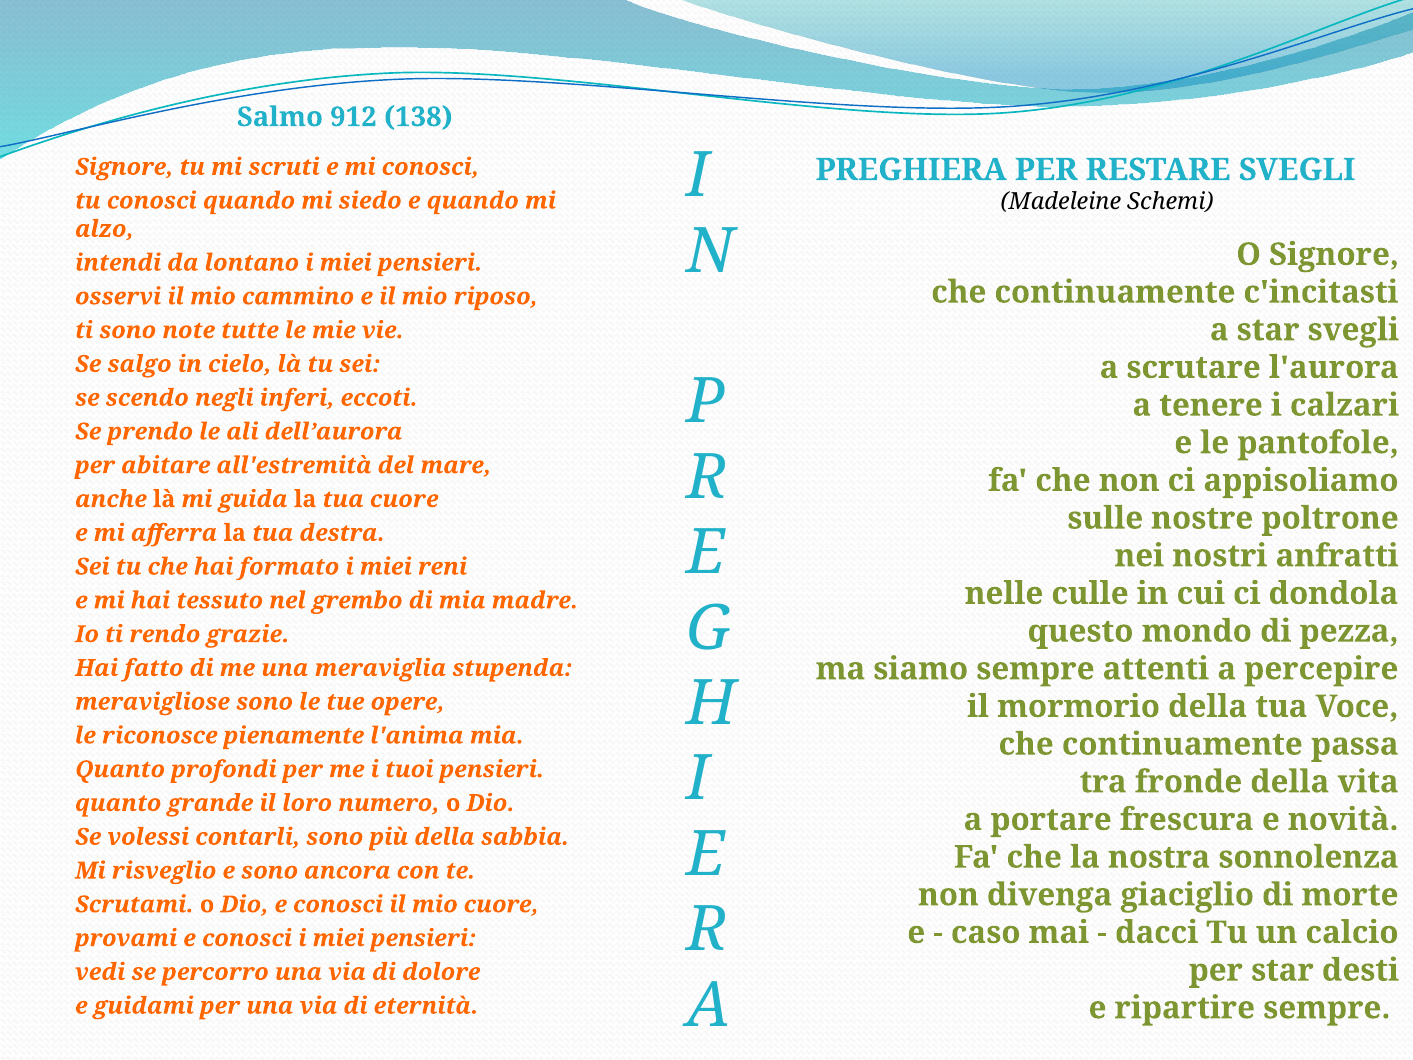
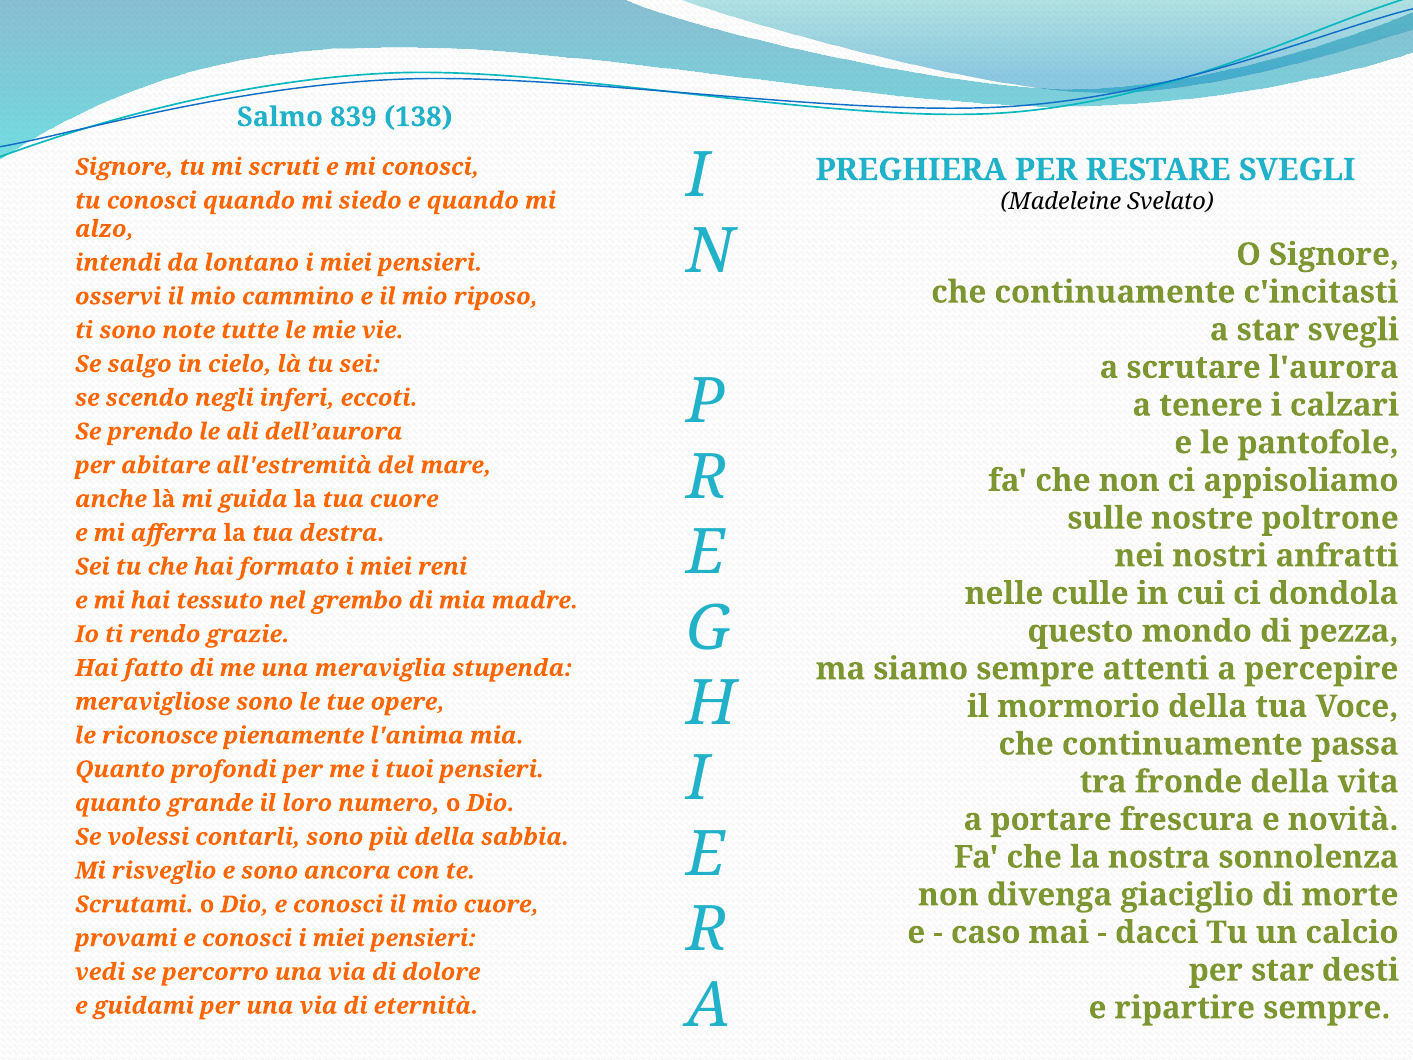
912: 912 -> 839
Schemi: Schemi -> Svelato
